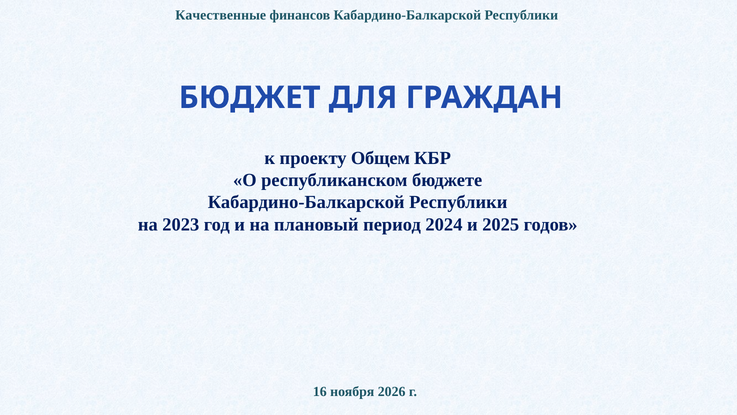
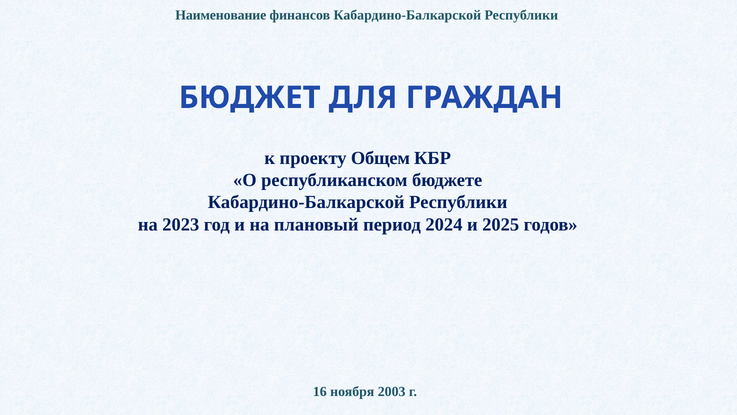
Качественные: Качественные -> Наименование
2026: 2026 -> 2003
